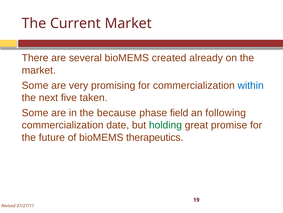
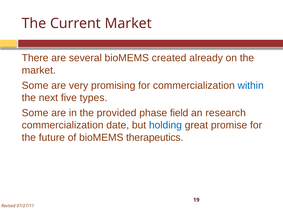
taken: taken -> types
because: because -> provided
following: following -> research
holding colour: green -> blue
